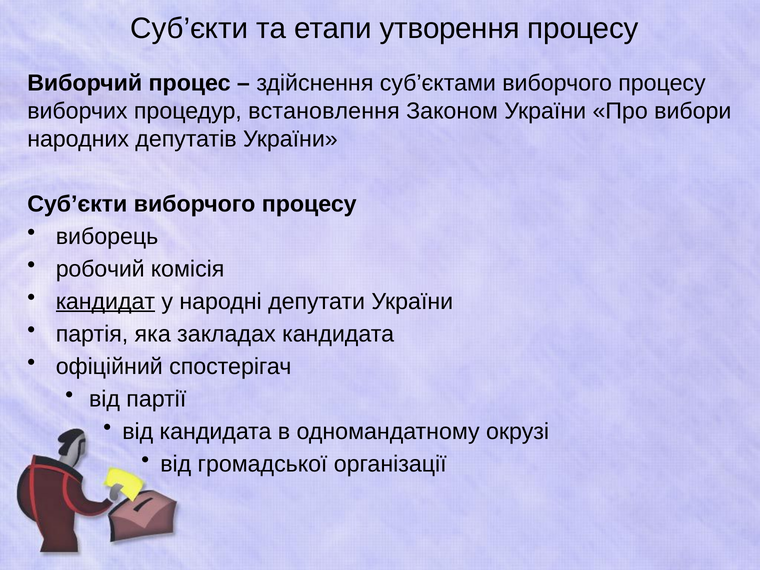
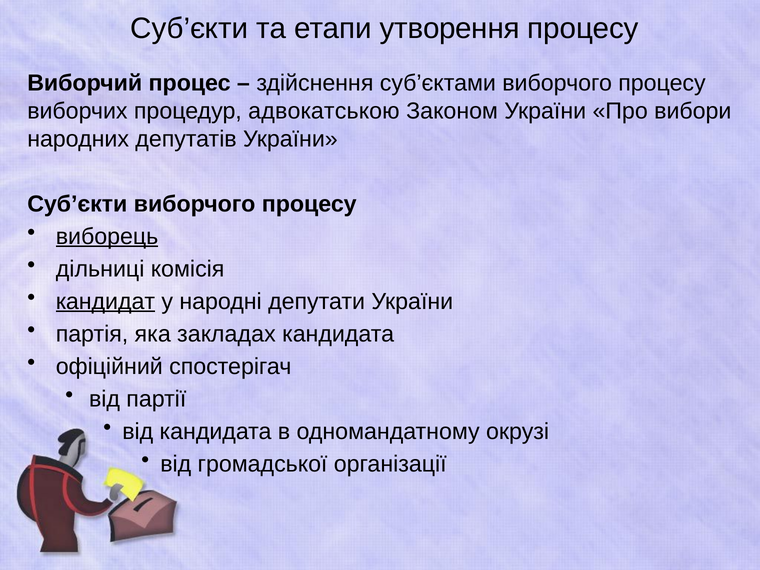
встановлення: встановлення -> адвокатською
виборець underline: none -> present
робочий: робочий -> дільниці
